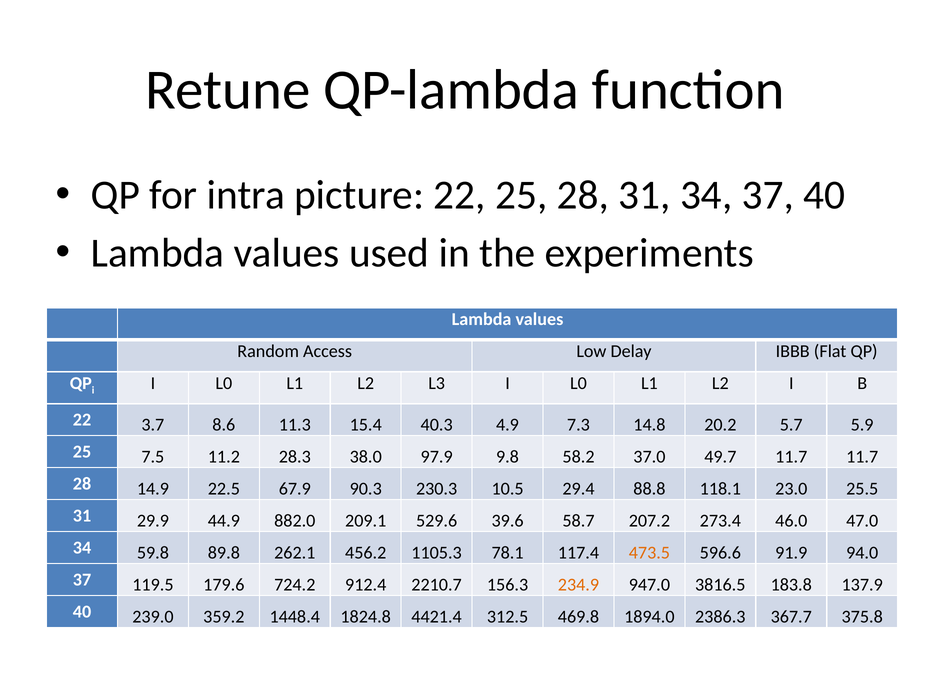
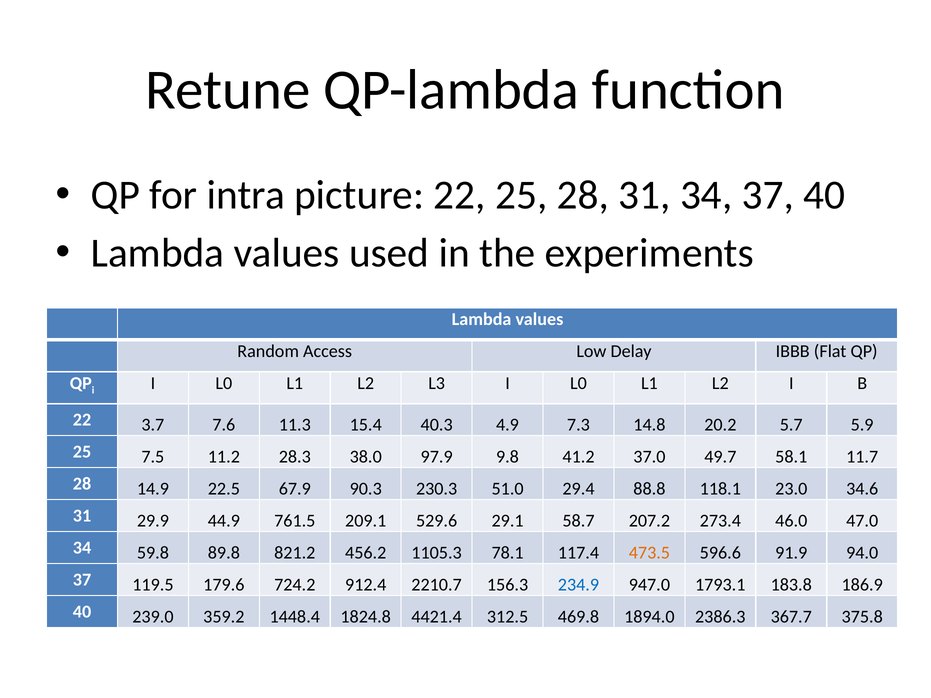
8.6: 8.6 -> 7.6
58.2: 58.2 -> 41.2
49.7 11.7: 11.7 -> 58.1
10.5: 10.5 -> 51.0
25.5: 25.5 -> 34.6
882.0: 882.0 -> 761.5
39.6: 39.6 -> 29.1
262.1: 262.1 -> 821.2
234.9 colour: orange -> blue
3816.5: 3816.5 -> 1793.1
137.9: 137.9 -> 186.9
